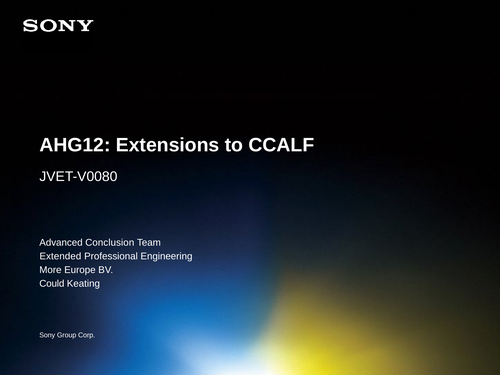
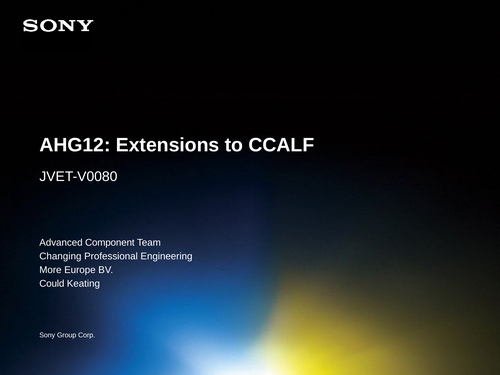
Conclusion: Conclusion -> Component
Extended: Extended -> Changing
